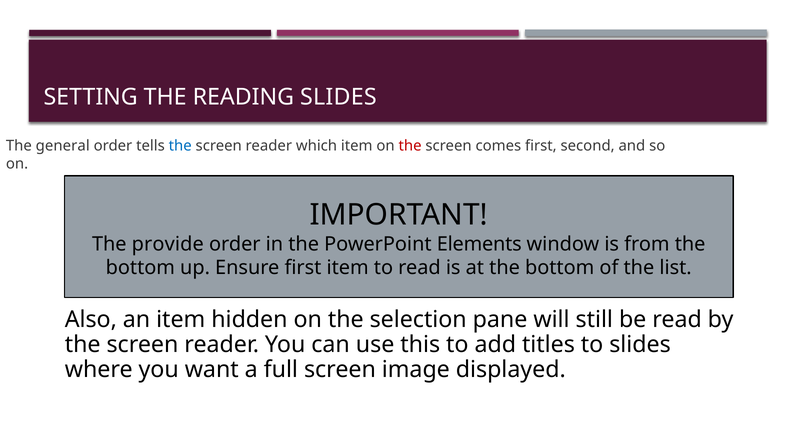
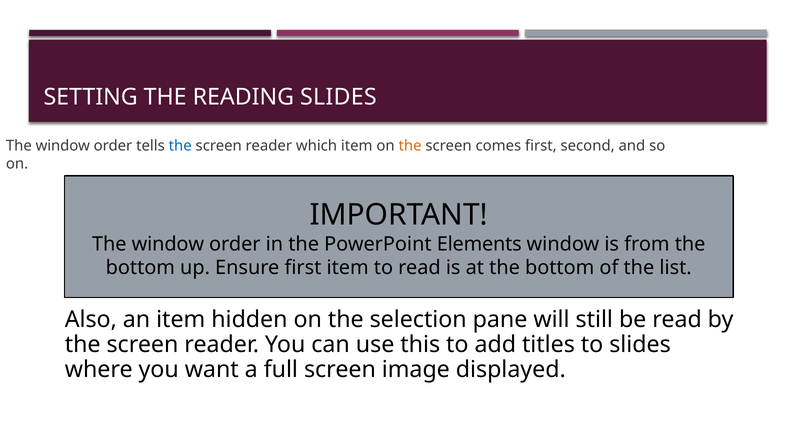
general at (63, 146): general -> window
the at (410, 146) colour: red -> orange
provide at (168, 244): provide -> window
